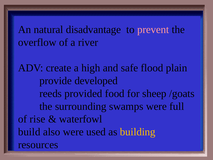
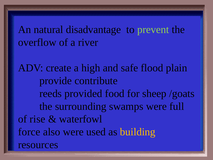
prevent colour: pink -> light green
developed: developed -> contribute
build: build -> force
